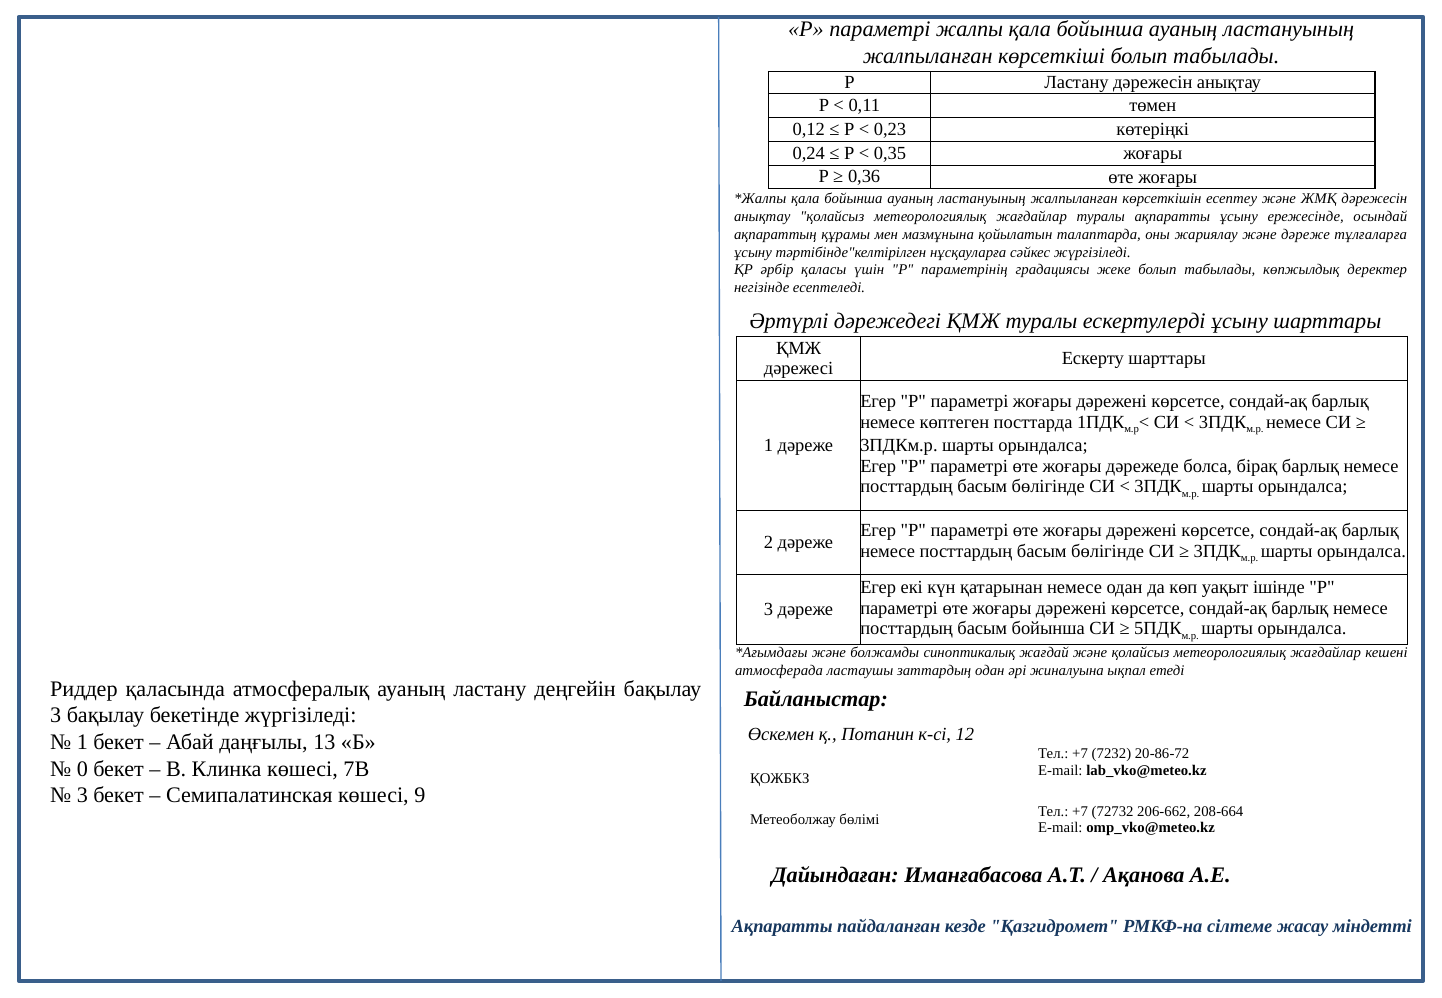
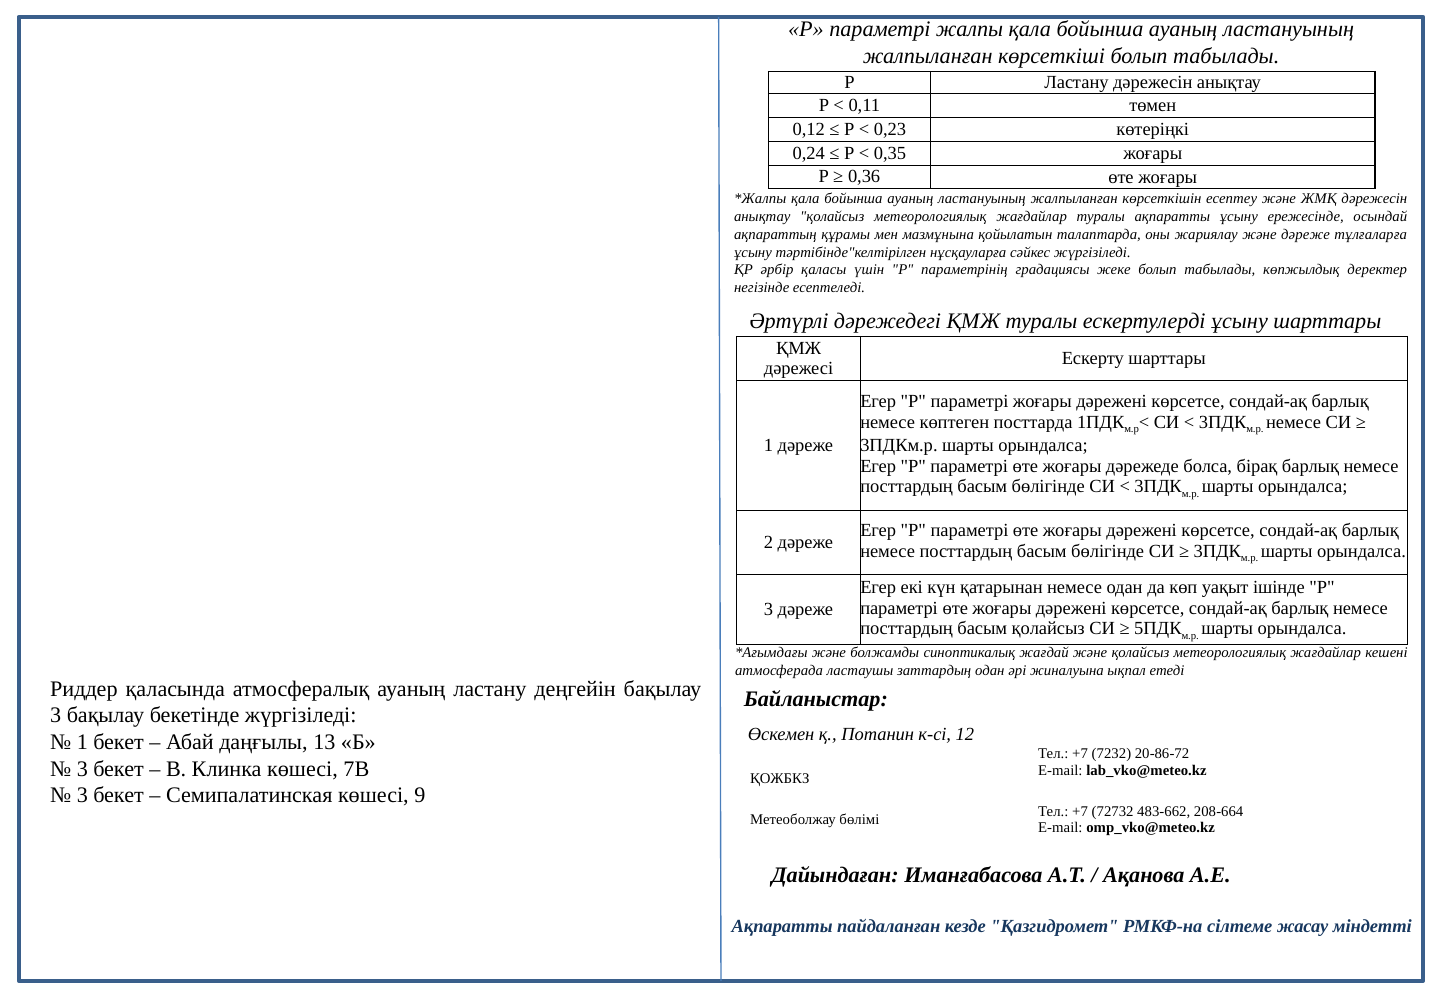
басым бойынша: бойынша -> қолайсыз
0 at (82, 769): 0 -> 3
206-662: 206-662 -> 483-662
